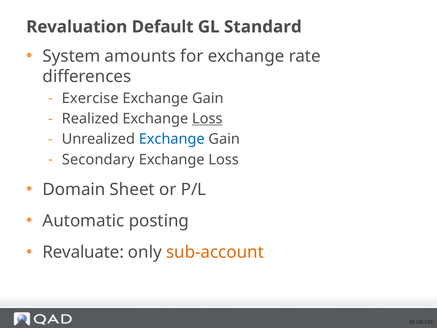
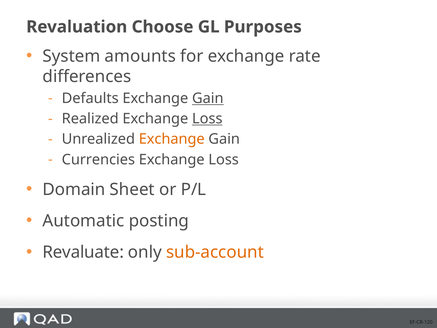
Default: Default -> Choose
Standard: Standard -> Purposes
Exercise: Exercise -> Defaults
Gain at (208, 98) underline: none -> present
Exchange at (172, 139) colour: blue -> orange
Secondary: Secondary -> Currencies
